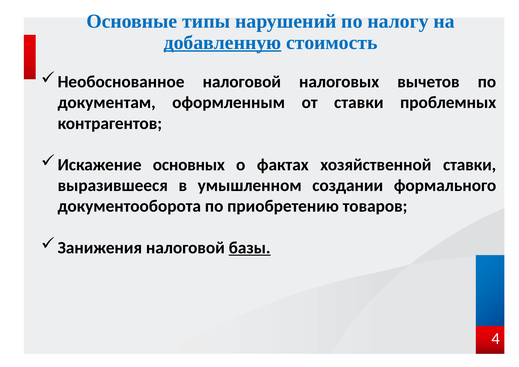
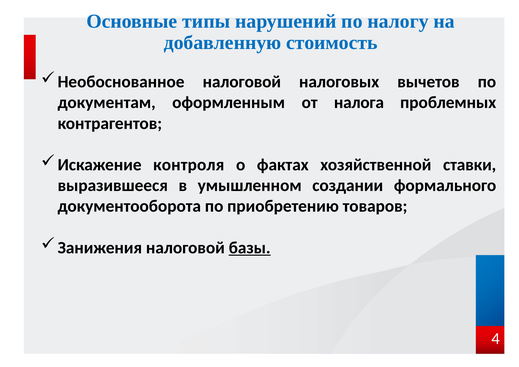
добавленную underline: present -> none
от ставки: ставки -> налога
основных: основных -> контроля
